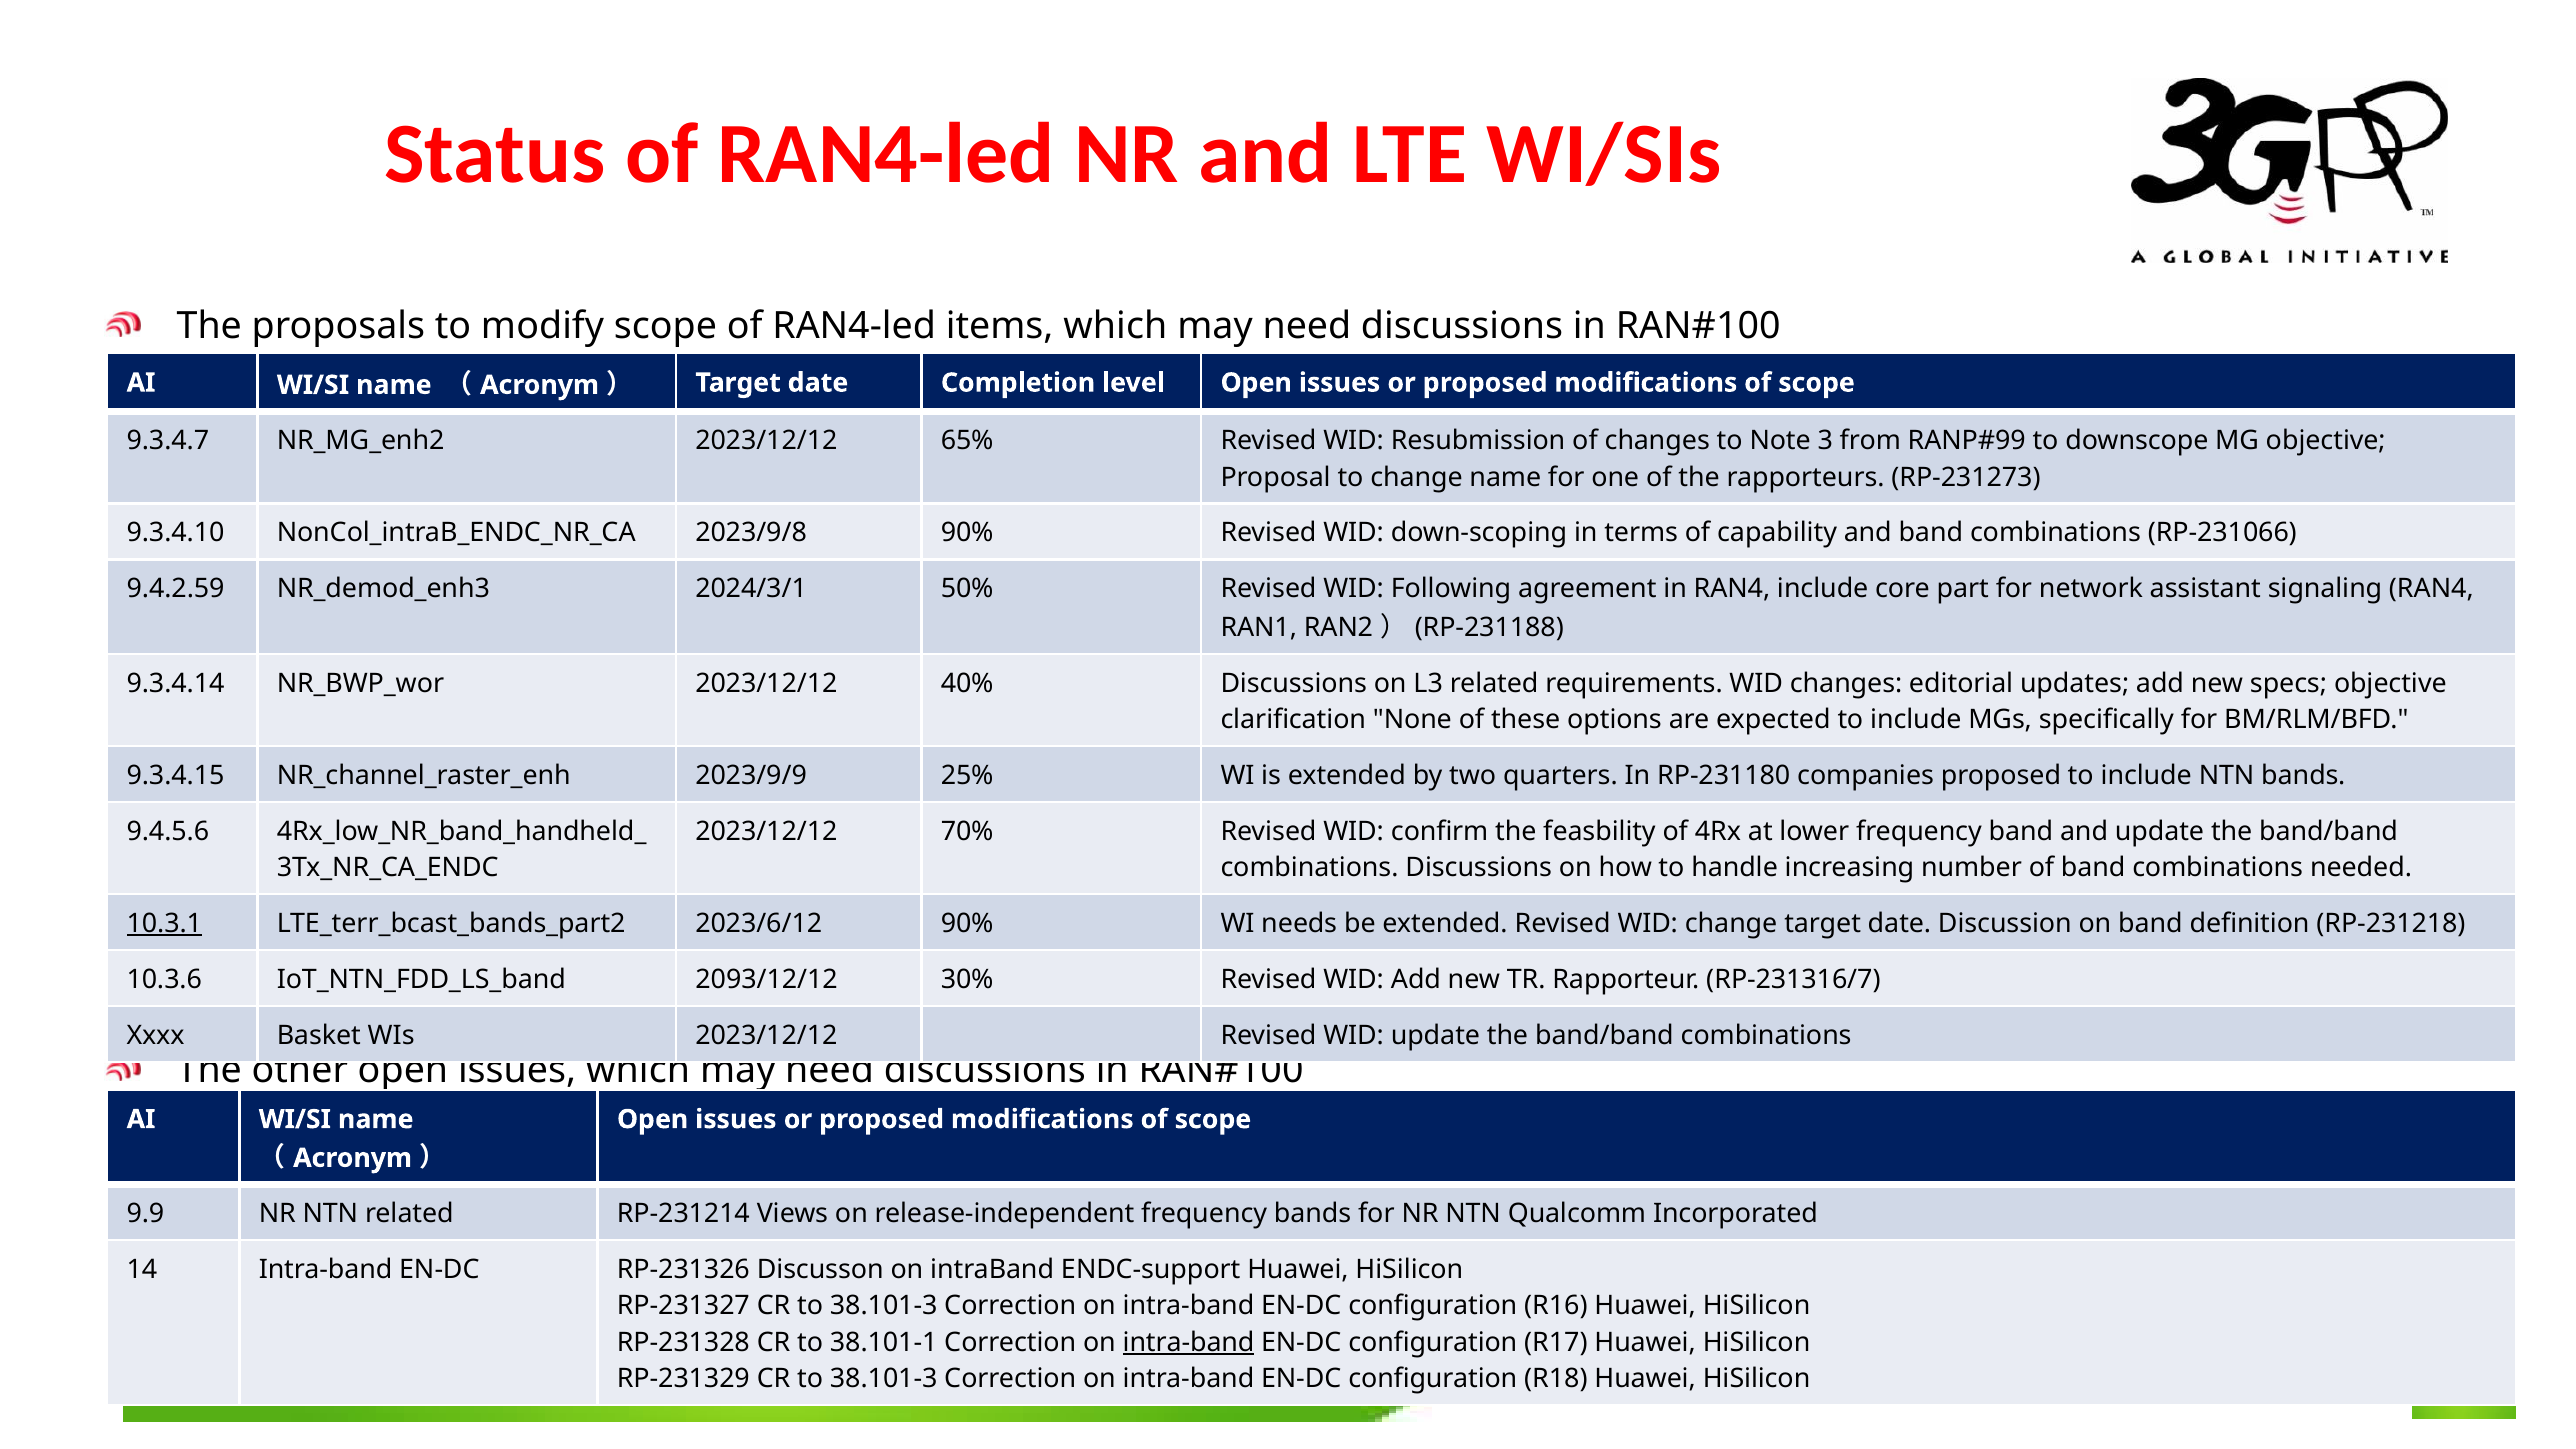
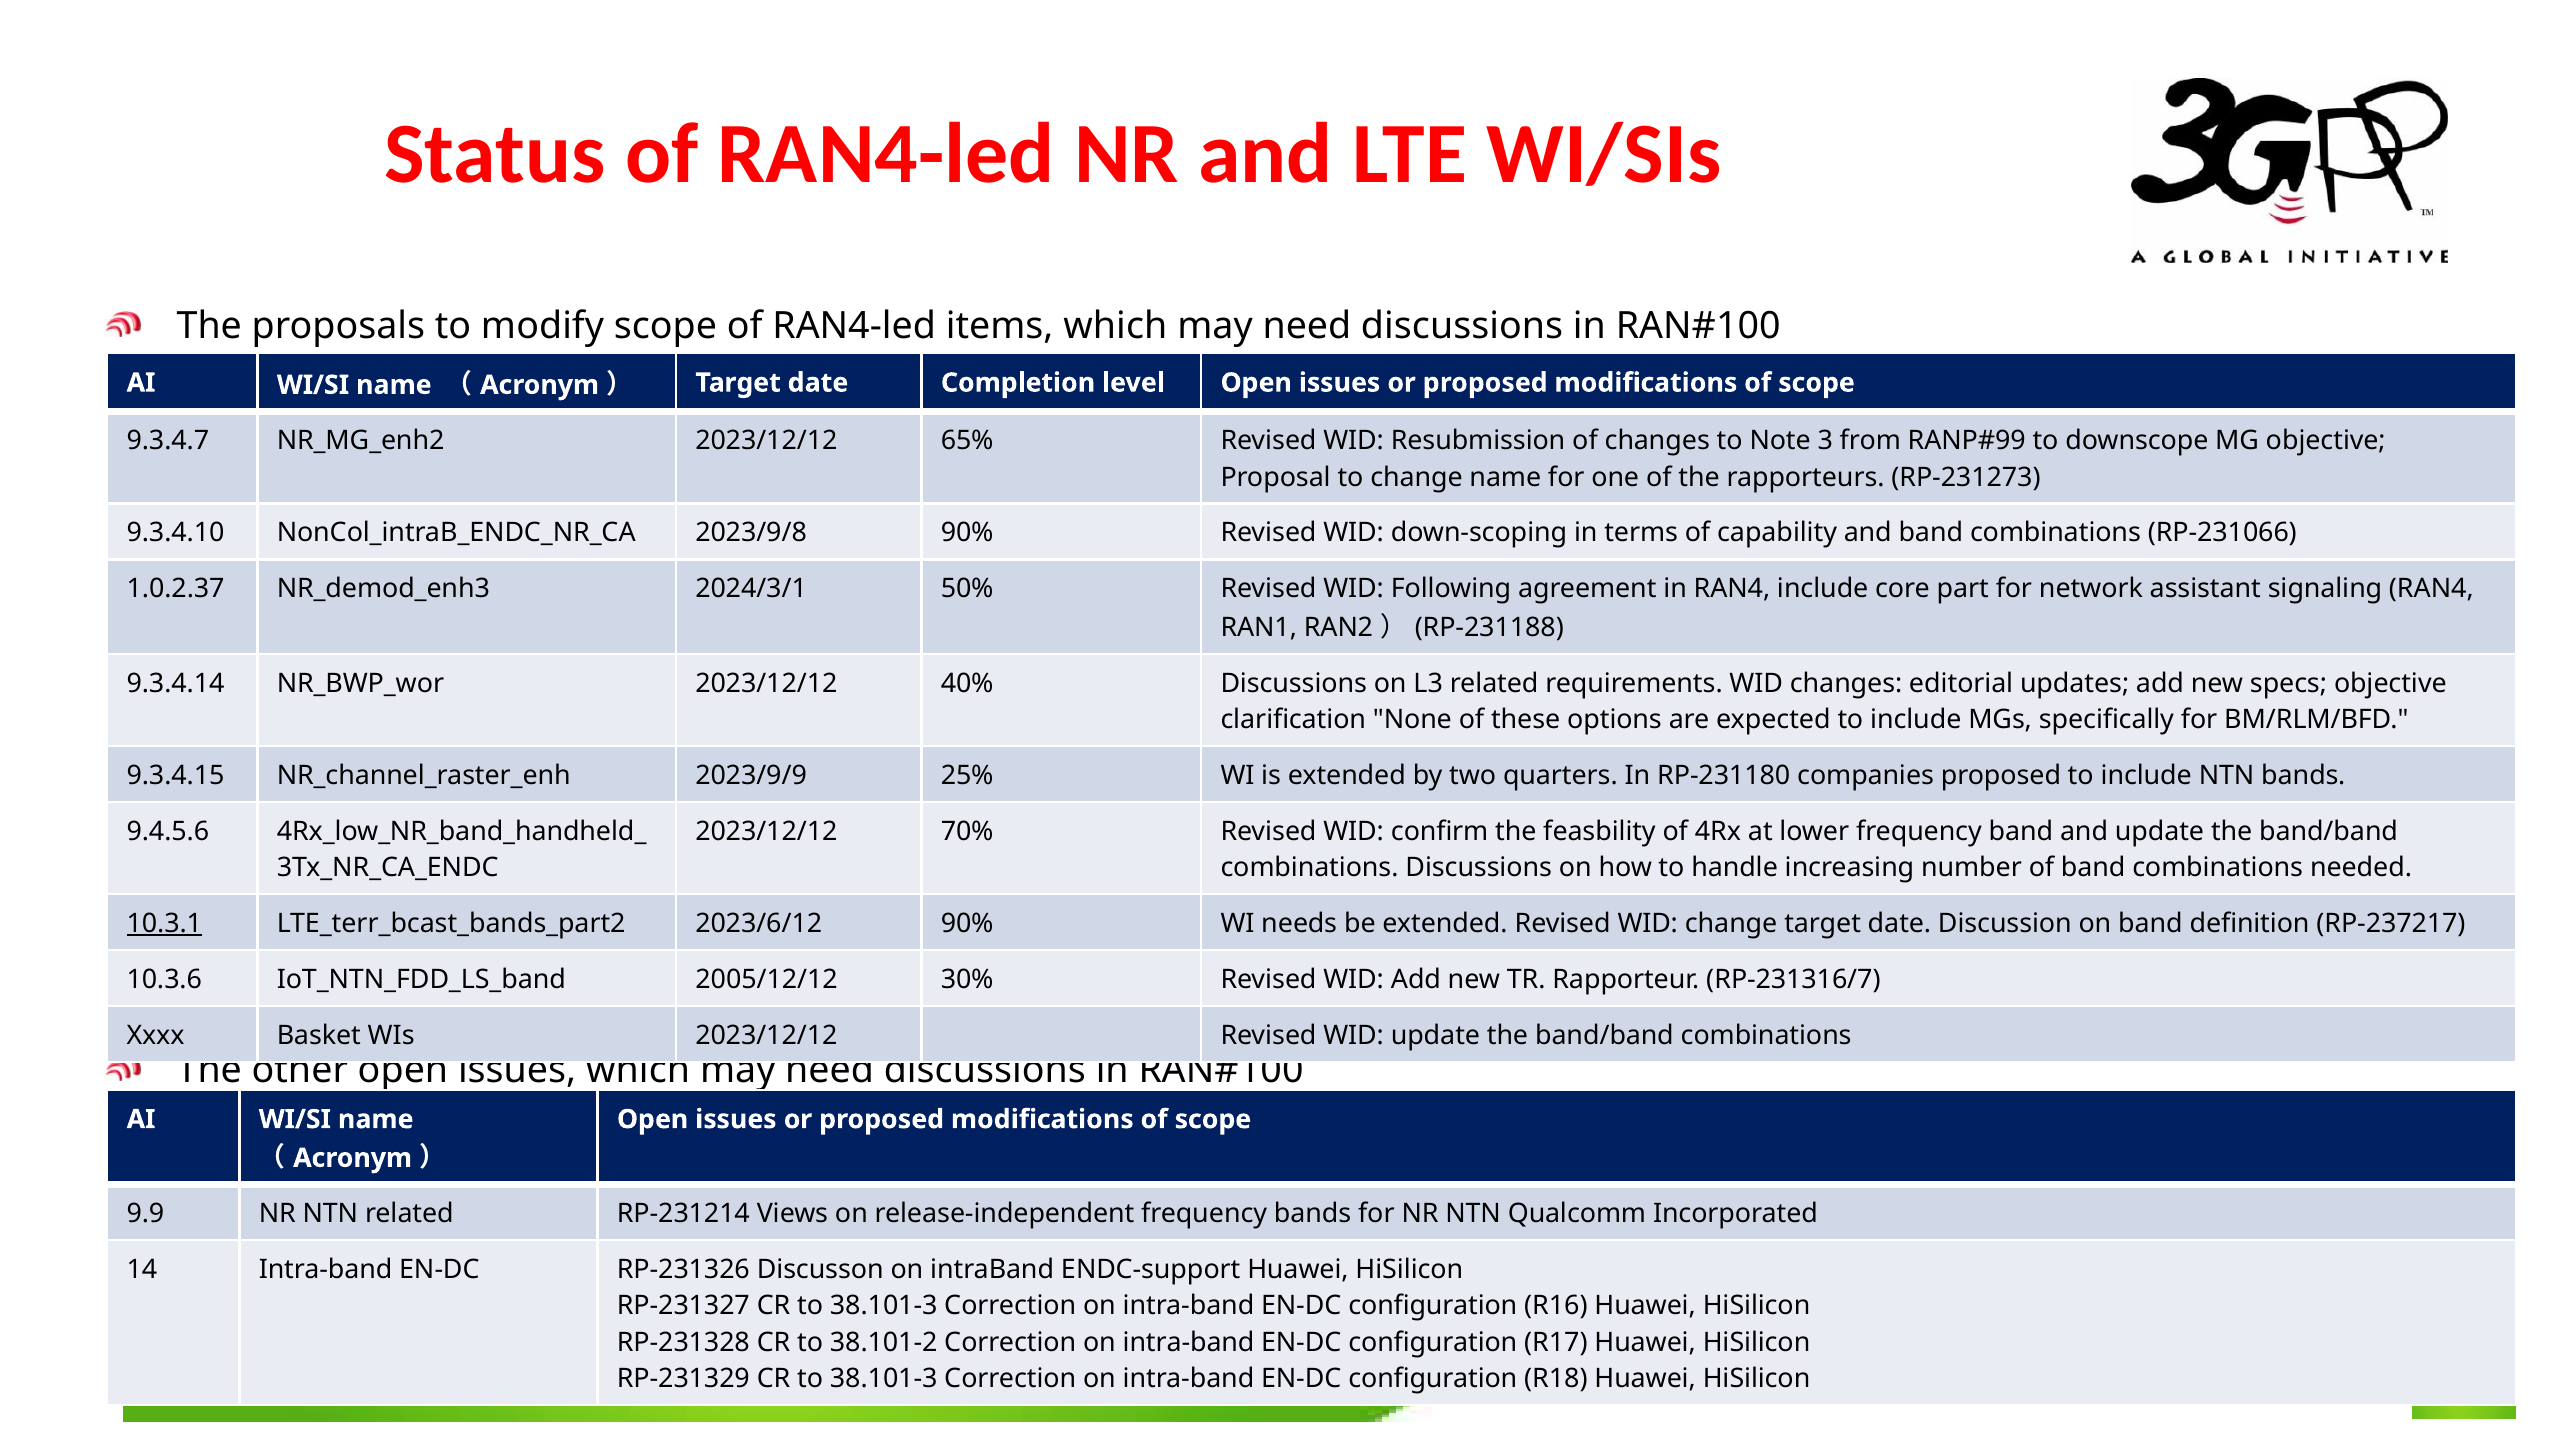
9.4.2.59: 9.4.2.59 -> 1.0.2.37
RP-231218: RP-231218 -> RP-237217
2093/12/12: 2093/12/12 -> 2005/12/12
38.101-1: 38.101-1 -> 38.101-2
intra-band at (1189, 1343) underline: present -> none
